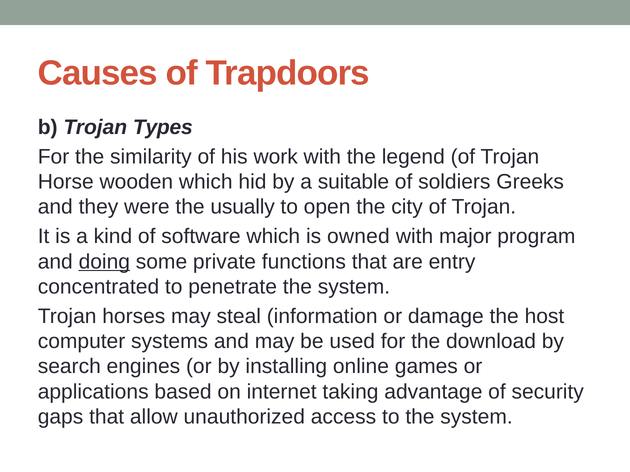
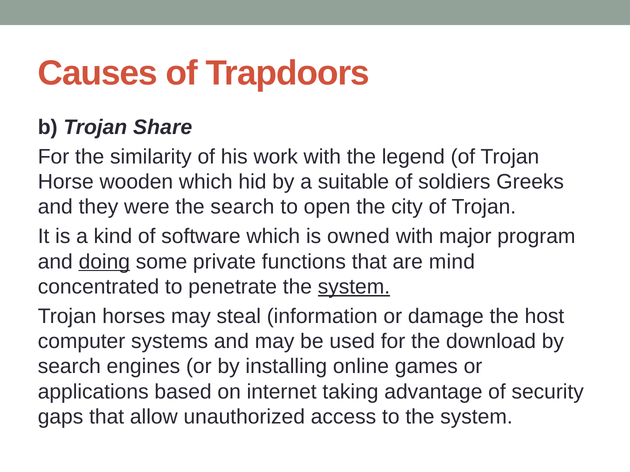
Types: Types -> Share
the usually: usually -> search
entry: entry -> mind
system at (354, 287) underline: none -> present
